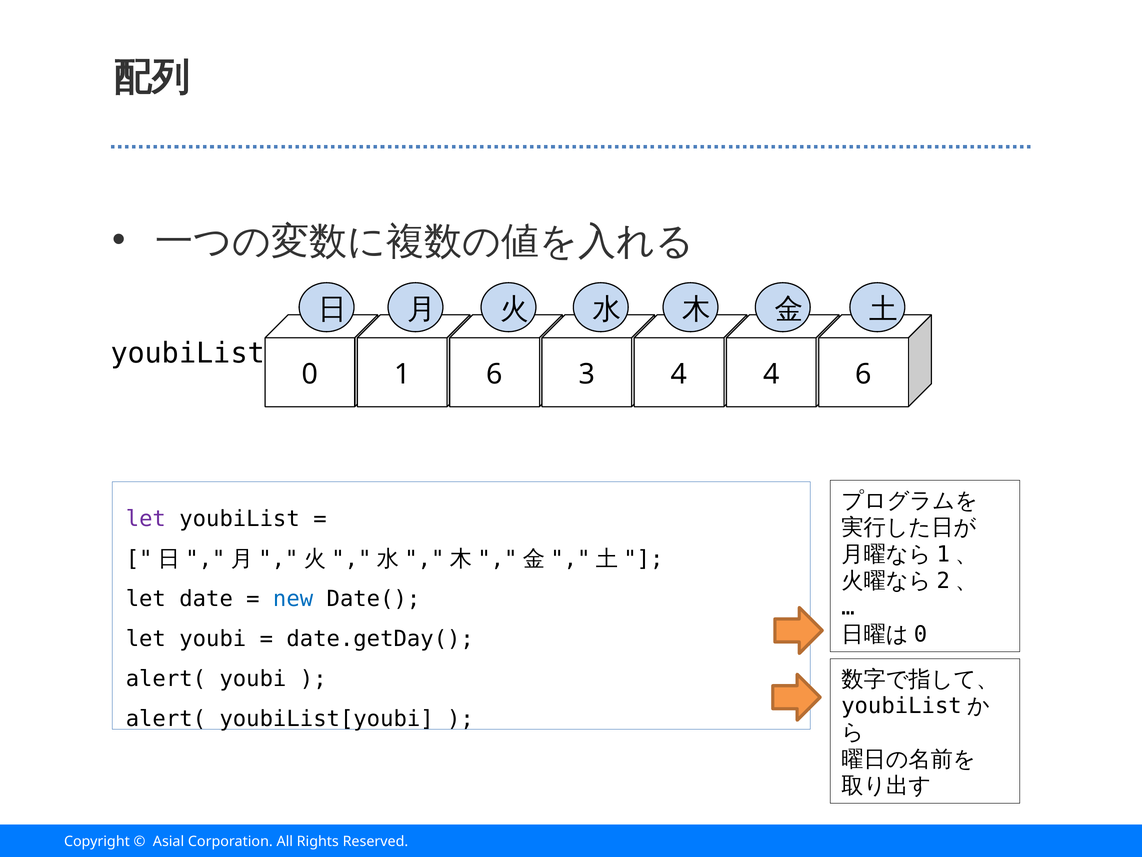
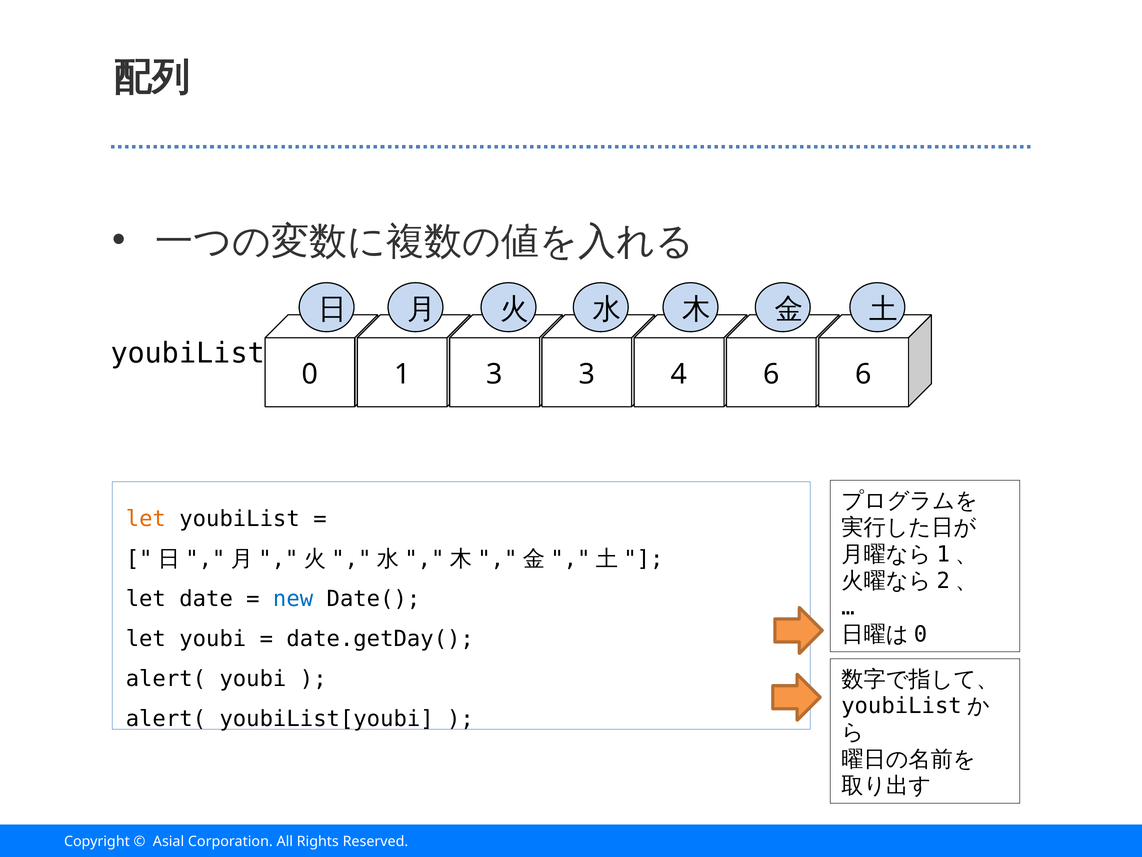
1 6: 6 -> 3
4 4: 4 -> 6
let at (146, 518) colour: purple -> orange
